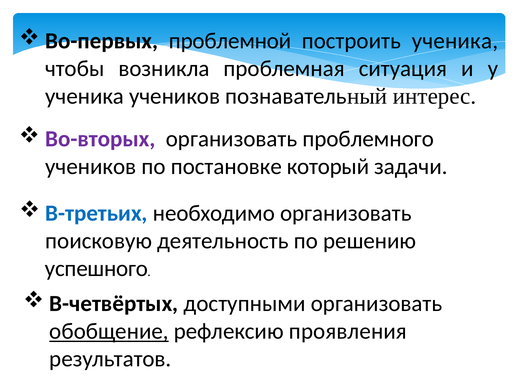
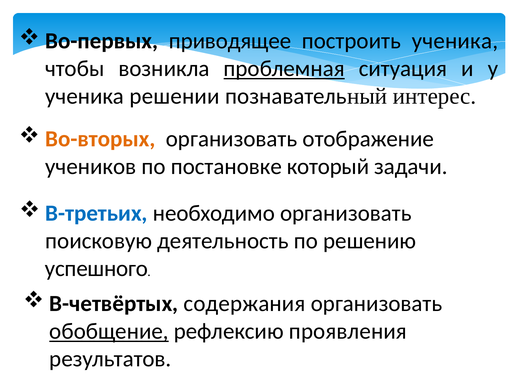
проблемной: проблемной -> приводящее
проблемная underline: none -> present
ученика учеников: учеников -> решении
Во-вторых colour: purple -> orange
проблемного: проблемного -> отображение
доступными: доступными -> содержания
